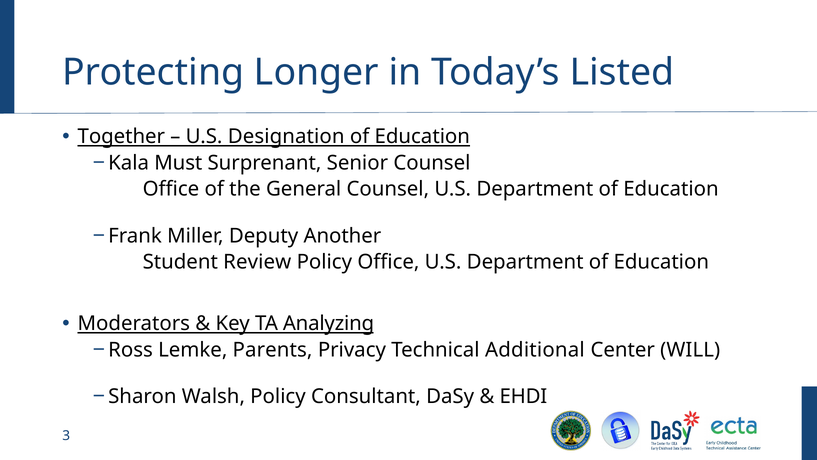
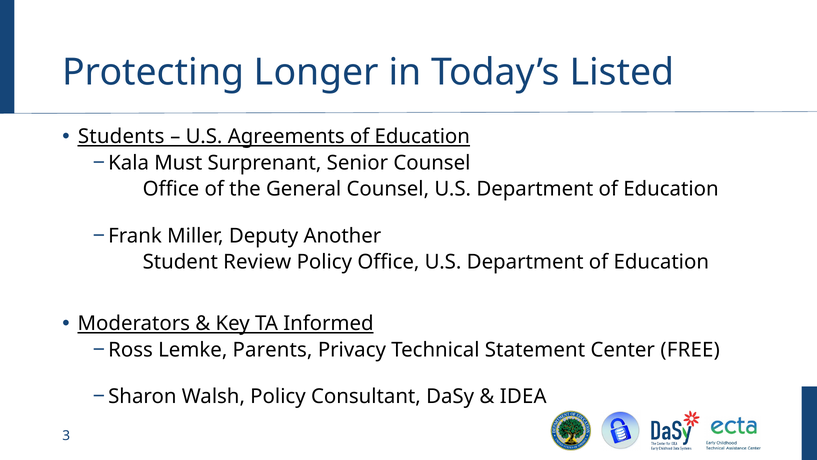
Together: Together -> Students
Designation: Designation -> Agreements
Analyzing: Analyzing -> Informed
Additional: Additional -> Statement
WILL: WILL -> FREE
EHDI: EHDI -> IDEA
